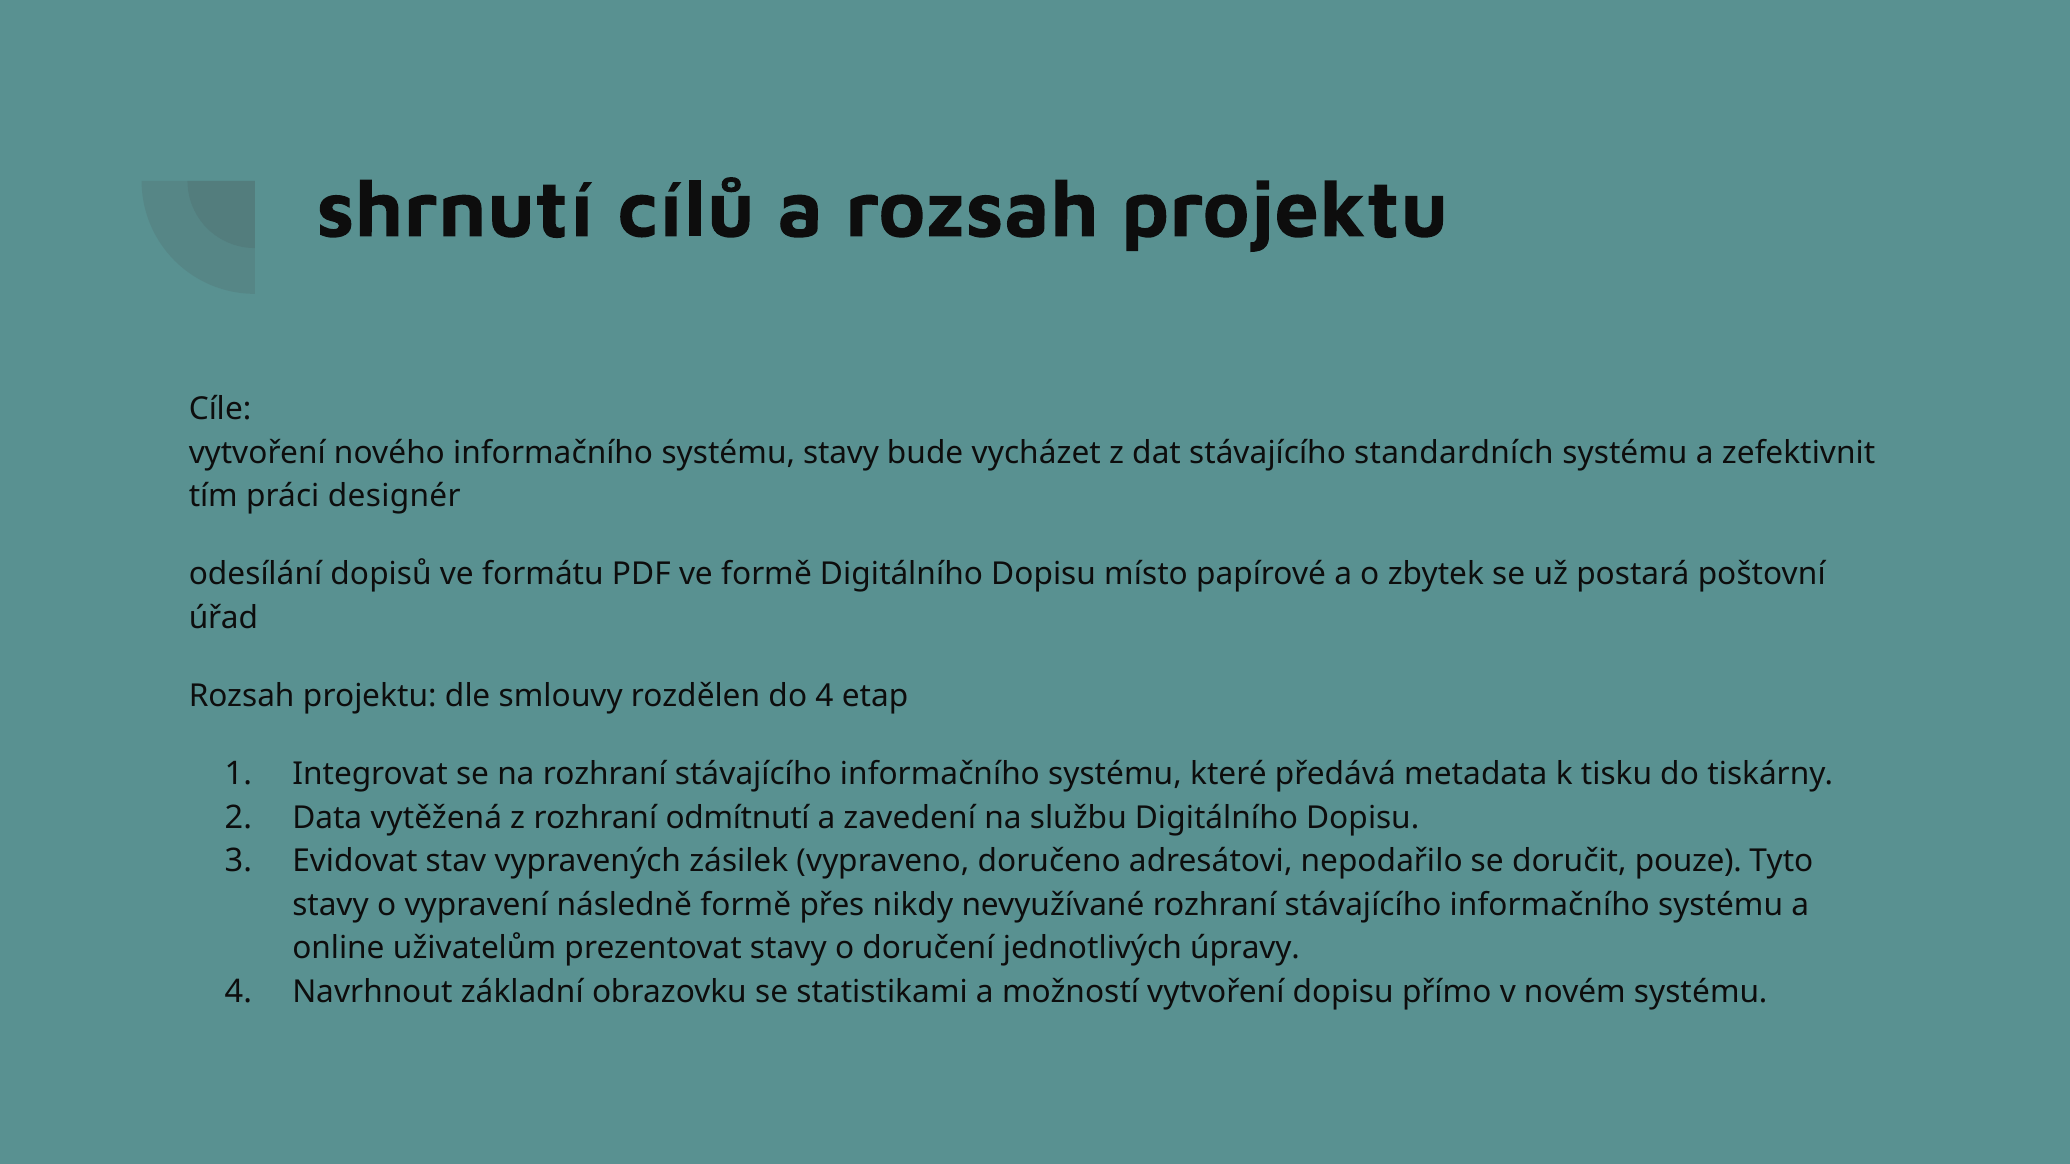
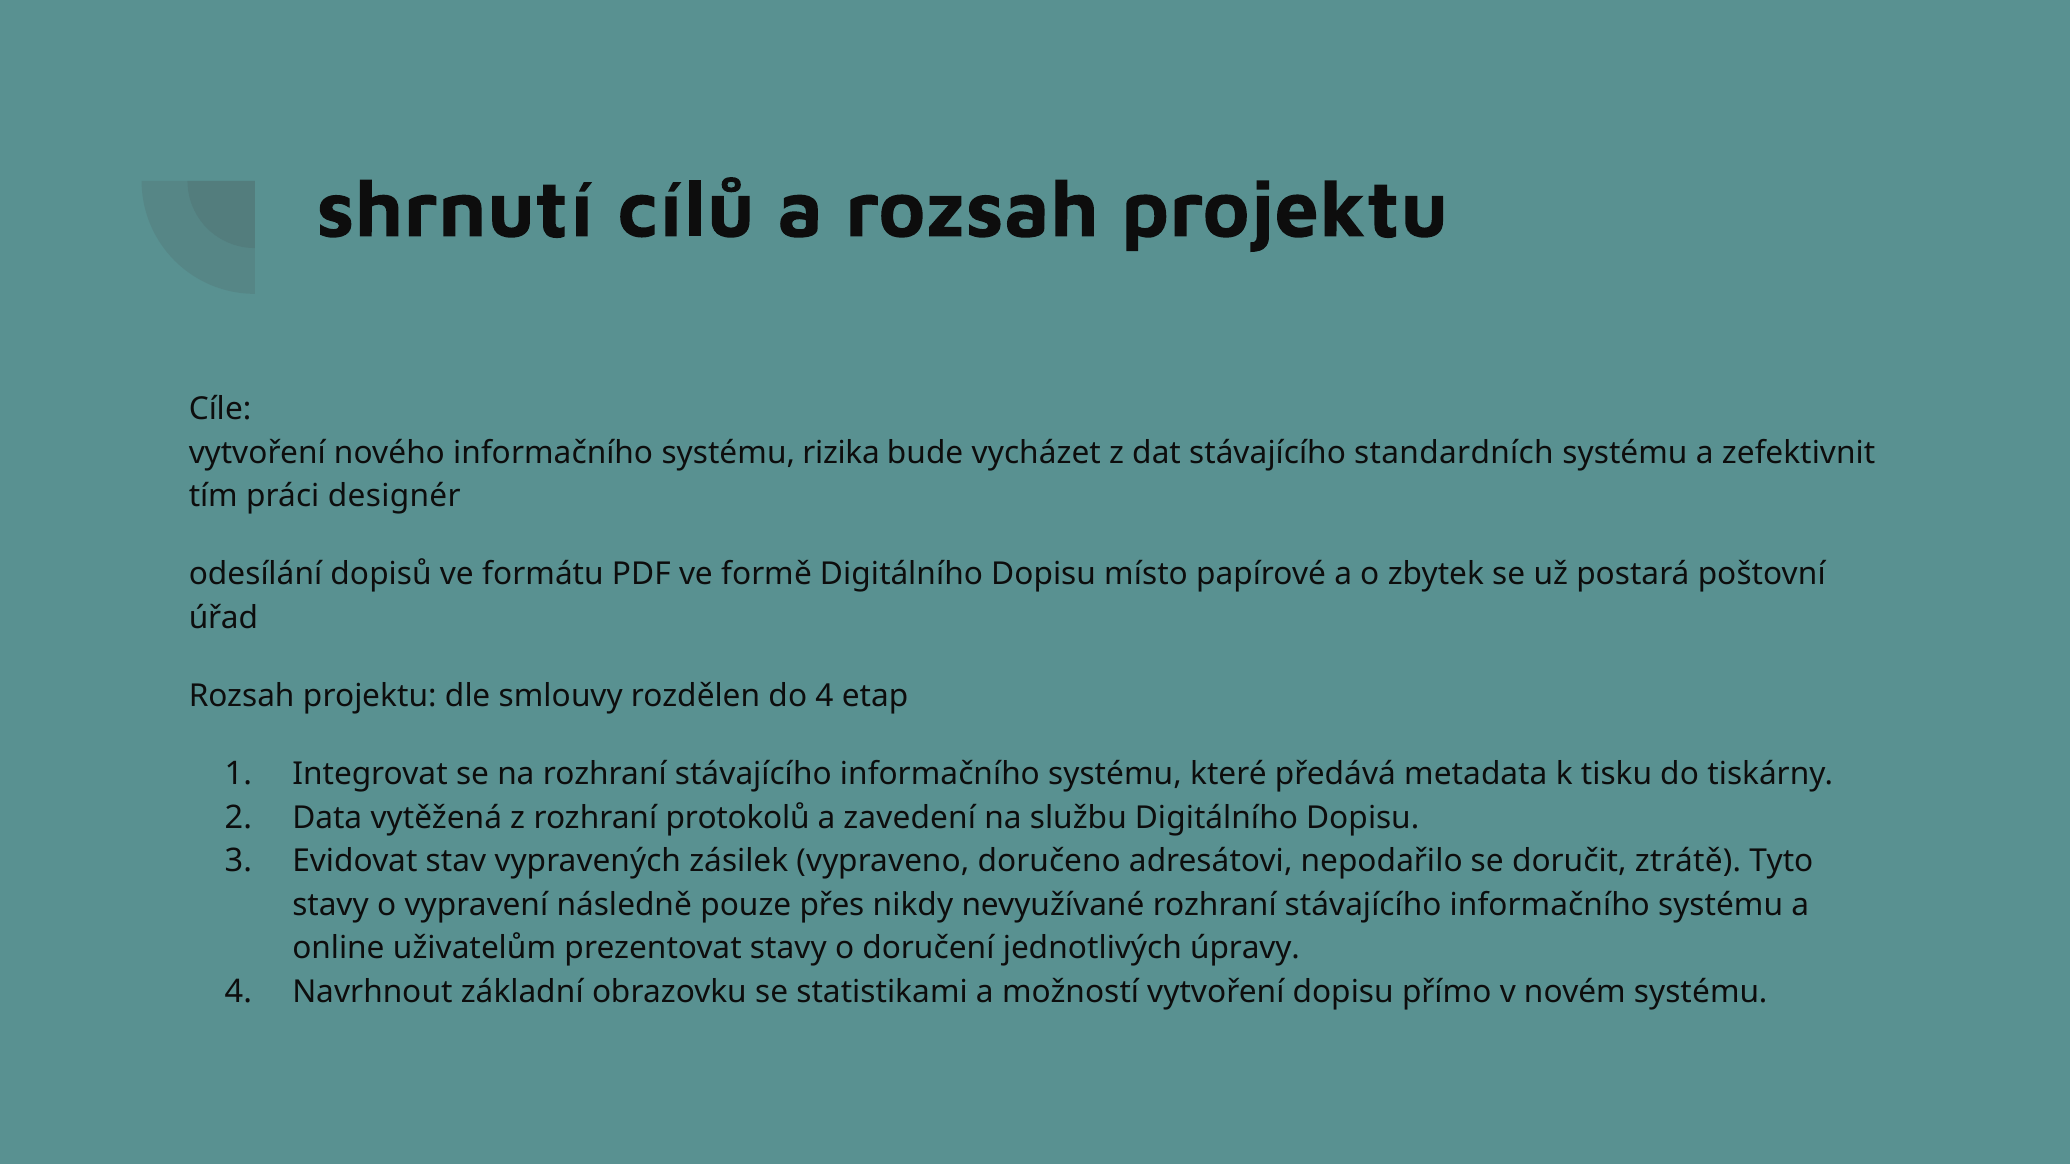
systému stavy: stavy -> rizika
odmítnutí: odmítnutí -> protokolů
pouze: pouze -> ztrátě
následně formě: formě -> pouze
